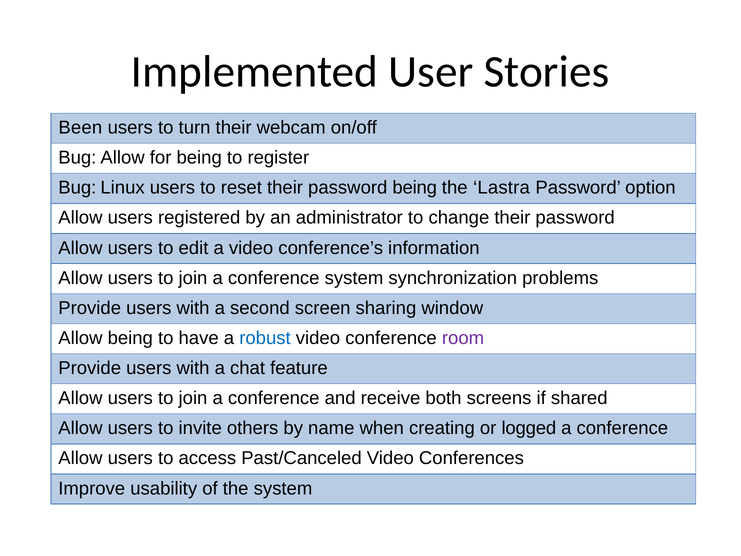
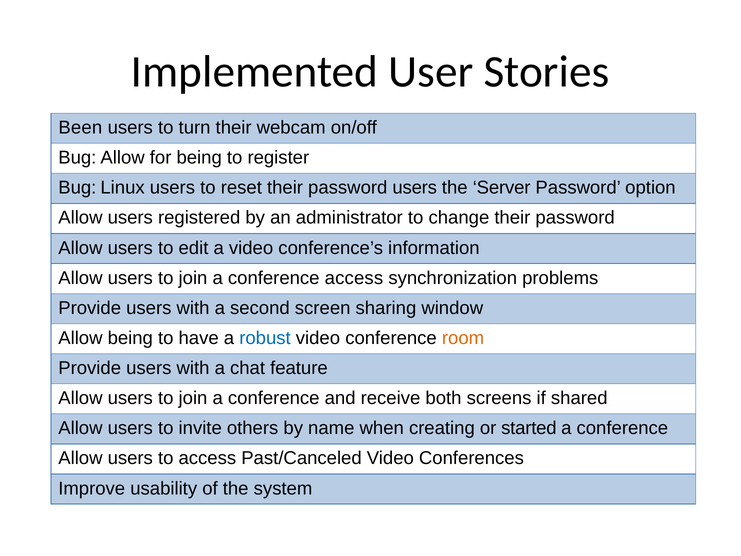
password being: being -> users
Lastra: Lastra -> Server
conference system: system -> access
room colour: purple -> orange
logged: logged -> started
